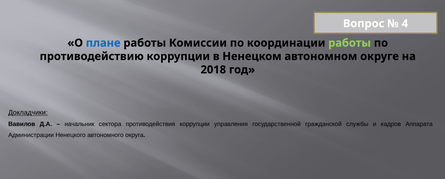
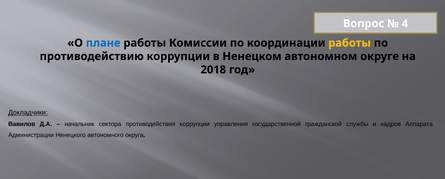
работы at (350, 43) colour: light green -> yellow
